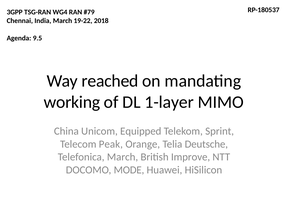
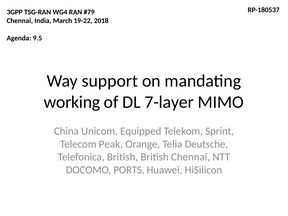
reached: reached -> support
1-layer: 1-layer -> 7-layer
Telefonica March: March -> British
British Improve: Improve -> Chennai
MODE: MODE -> PORTS
